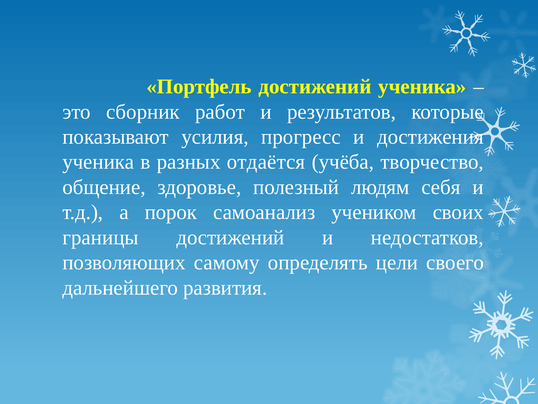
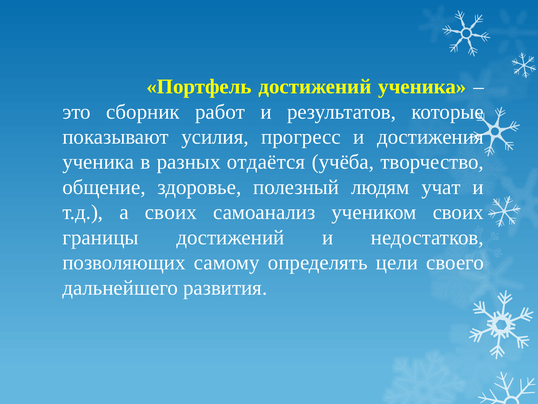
себя: себя -> учат
а порок: порок -> своих
